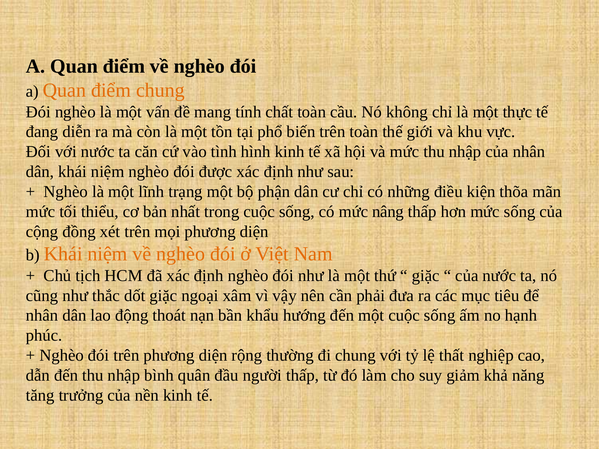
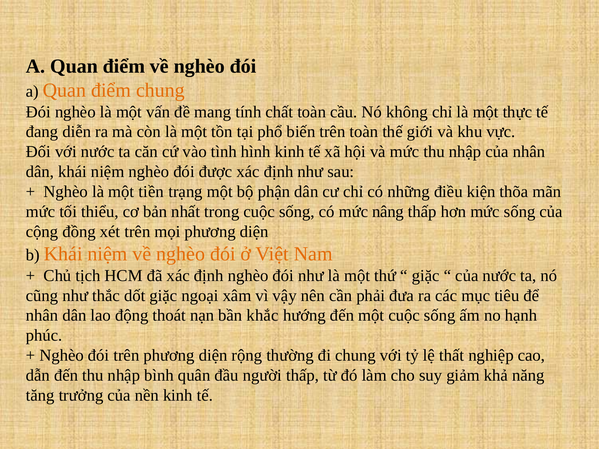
lĩnh: lĩnh -> tiền
khẩu: khẩu -> khắc
